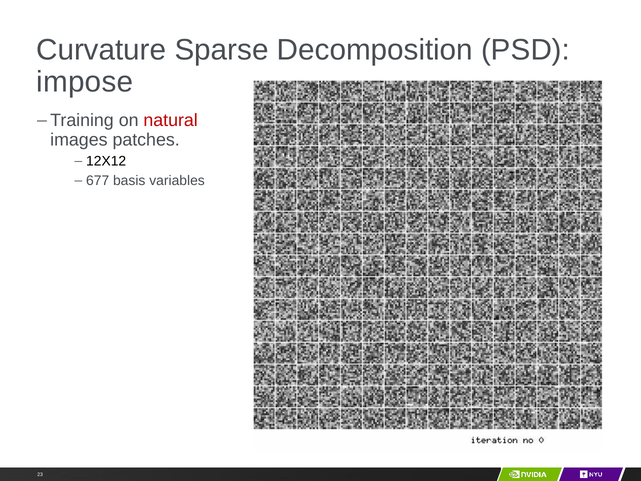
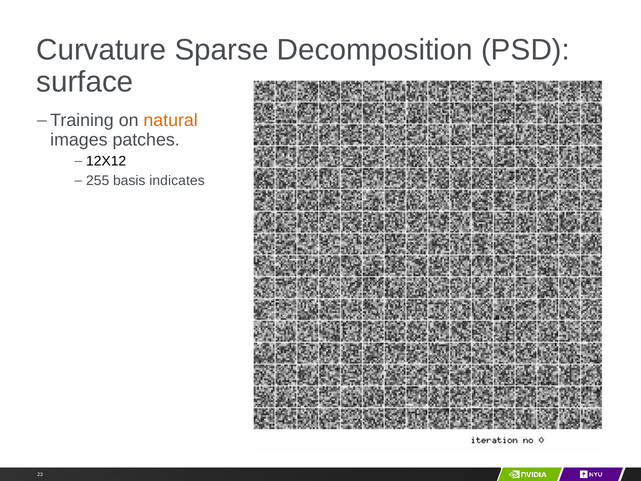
impose: impose -> surface
natural colour: red -> orange
677: 677 -> 255
variables: variables -> indicates
